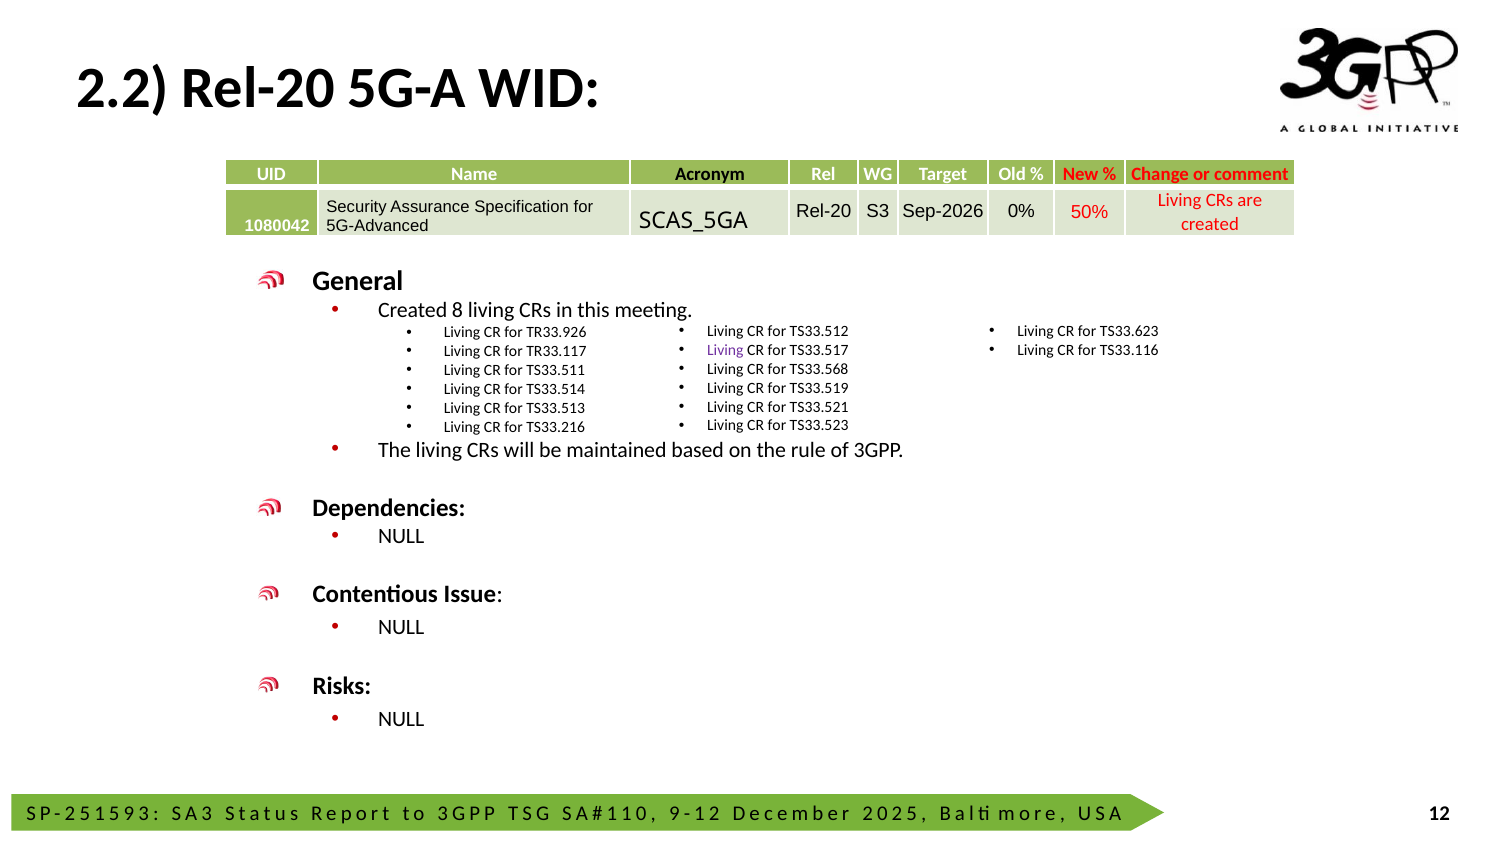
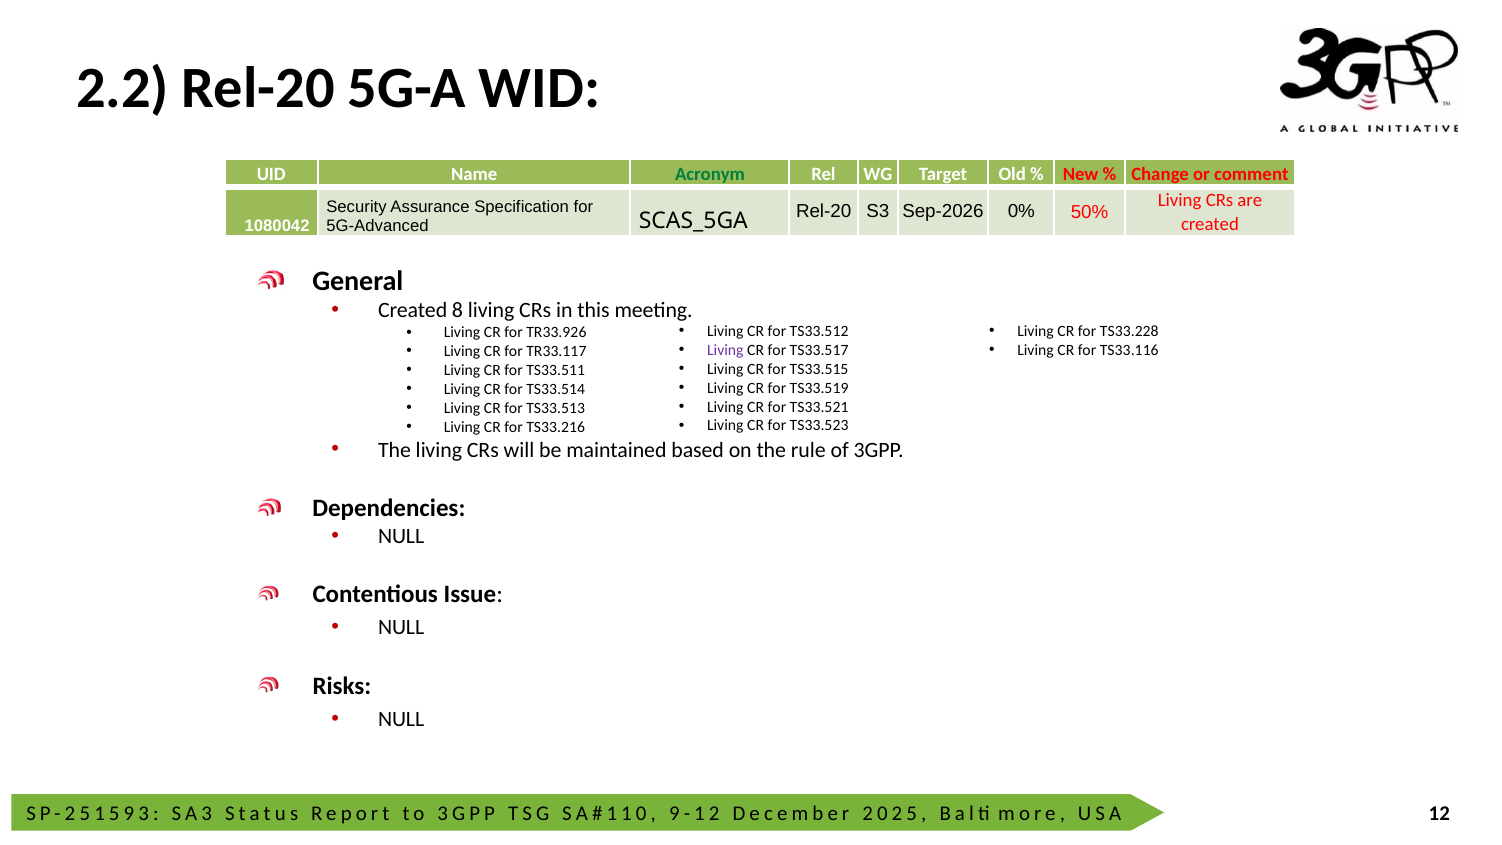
Acronym colour: black -> green
TS33.623: TS33.623 -> TS33.228
TS33.568: TS33.568 -> TS33.515
